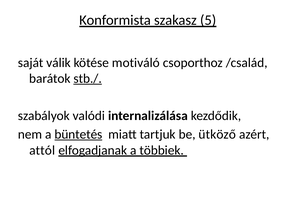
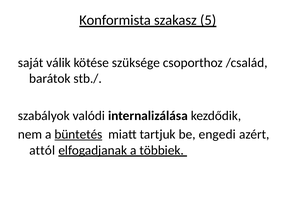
motiváló: motiváló -> szüksége
stb./ underline: present -> none
ütköző: ütköző -> engedi
